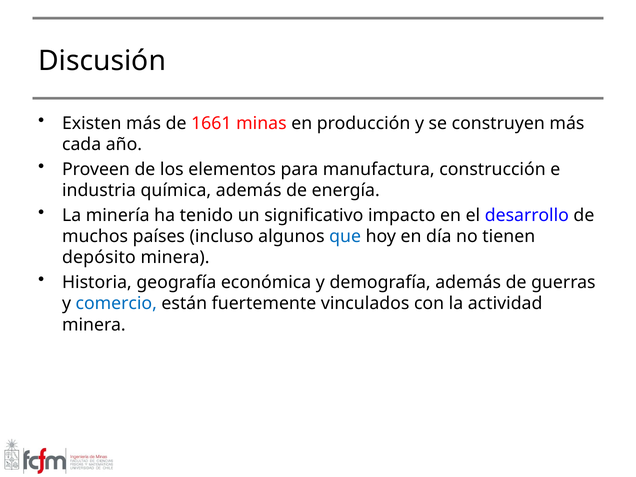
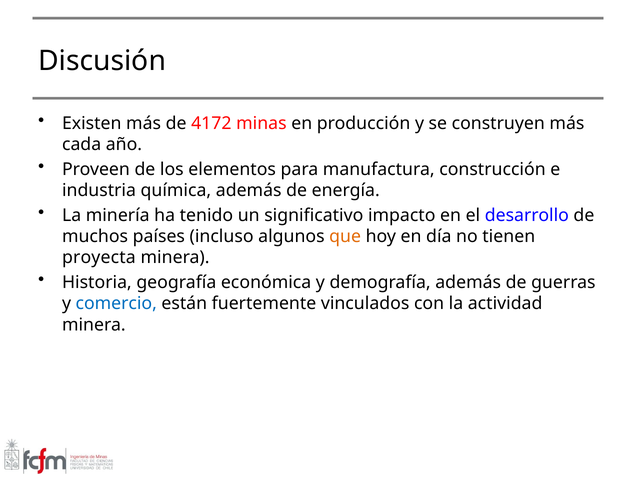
1661: 1661 -> 4172
que colour: blue -> orange
depósito: depósito -> proyecta
